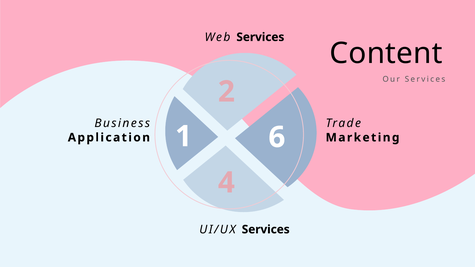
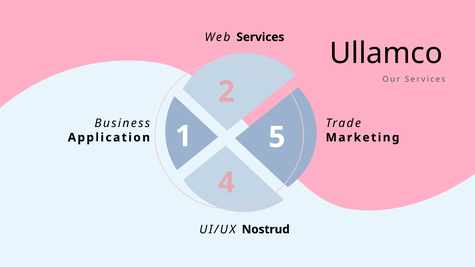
Content: Content -> Ullamco
6: 6 -> 5
UI/UX Services: Services -> Nostrud
